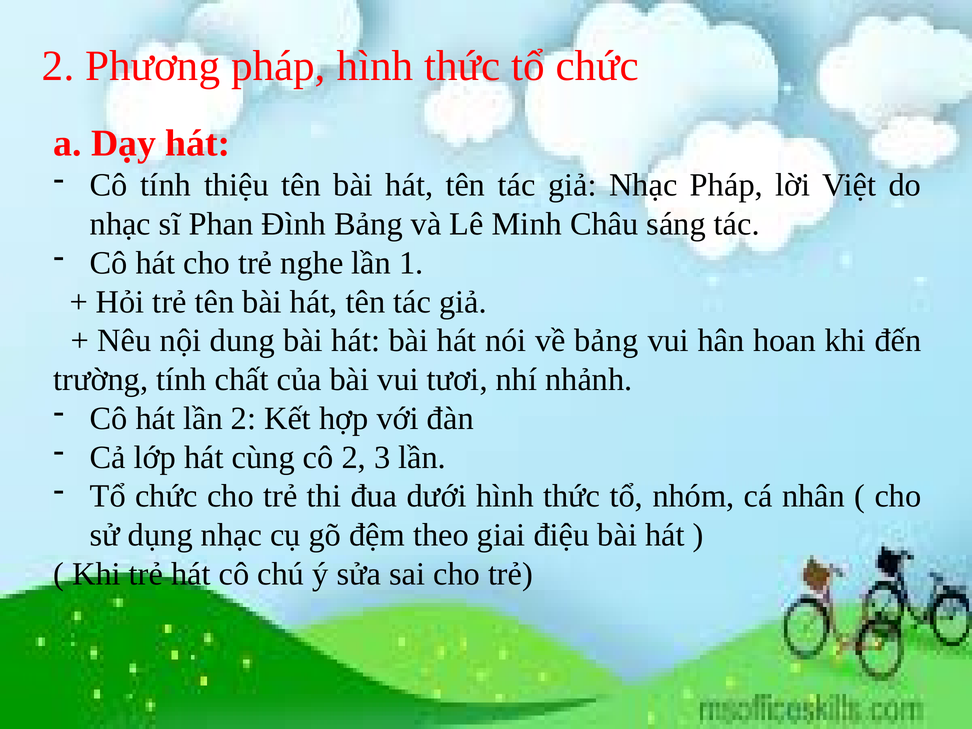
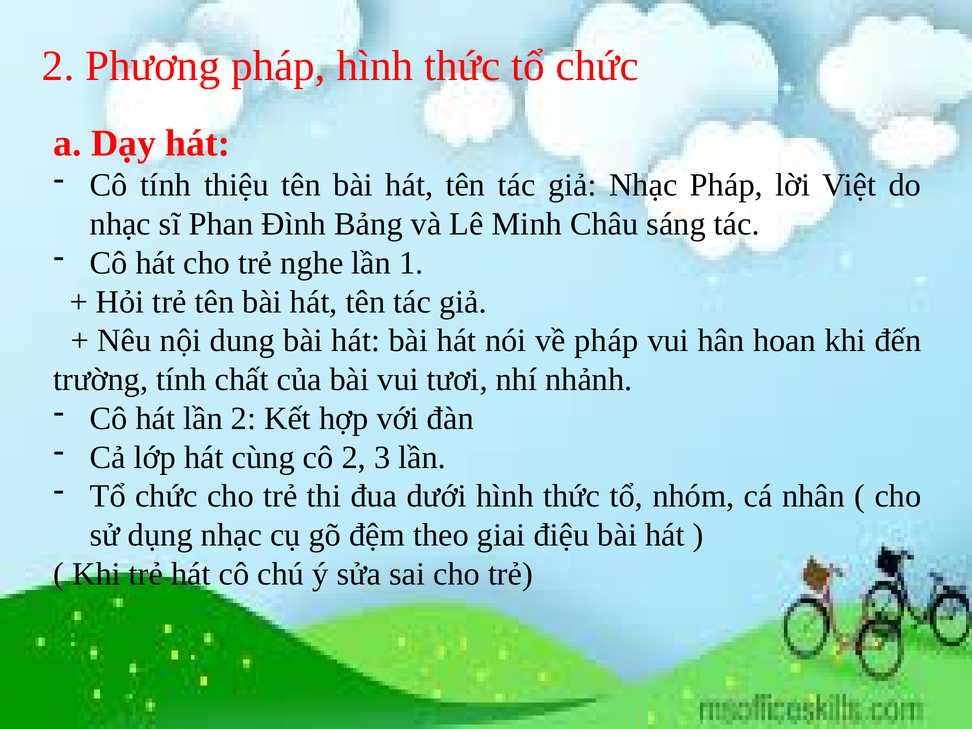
về bảng: bảng -> pháp
